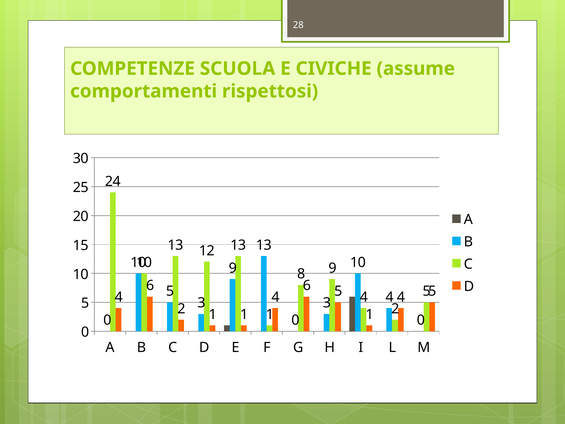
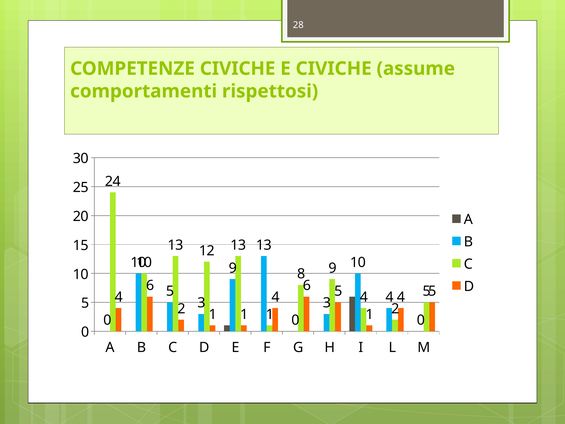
COMPETENZE SCUOLA: SCUOLA -> CIVICHE
